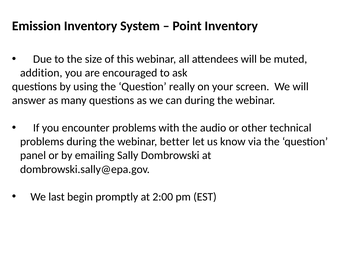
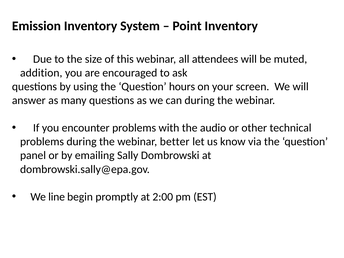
really: really -> hours
last: last -> line
